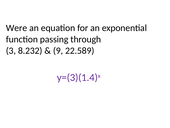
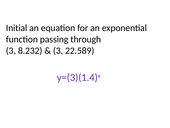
Were: Were -> Initial
9 at (58, 51): 9 -> 3
